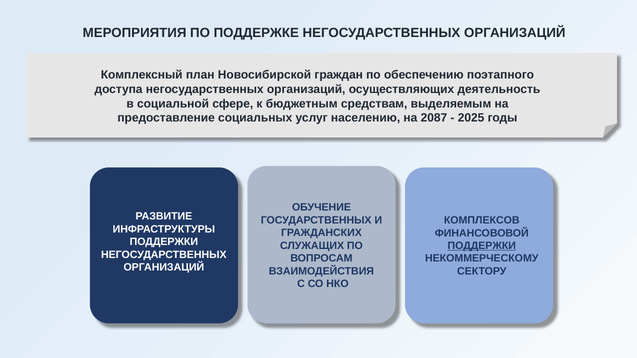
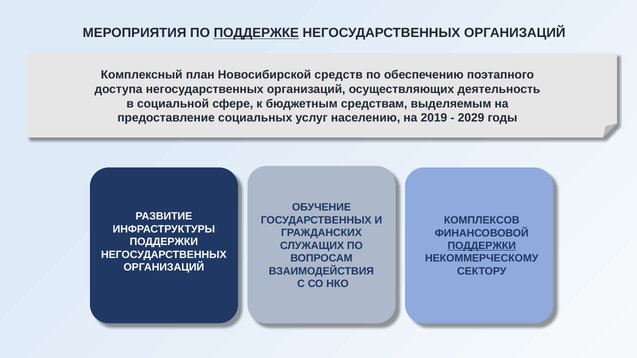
ПОДДЕРЖКЕ underline: none -> present
граждан: граждан -> средств
2087: 2087 -> 2019
2025: 2025 -> 2029
